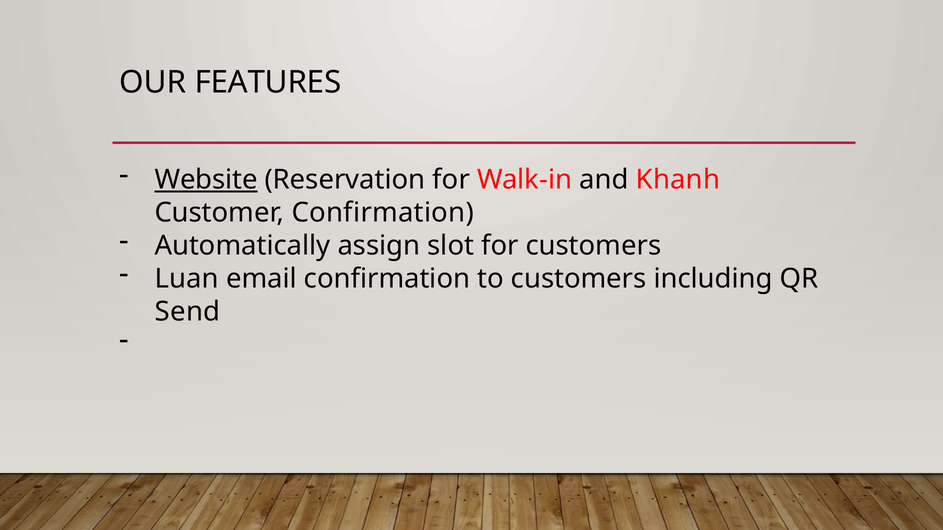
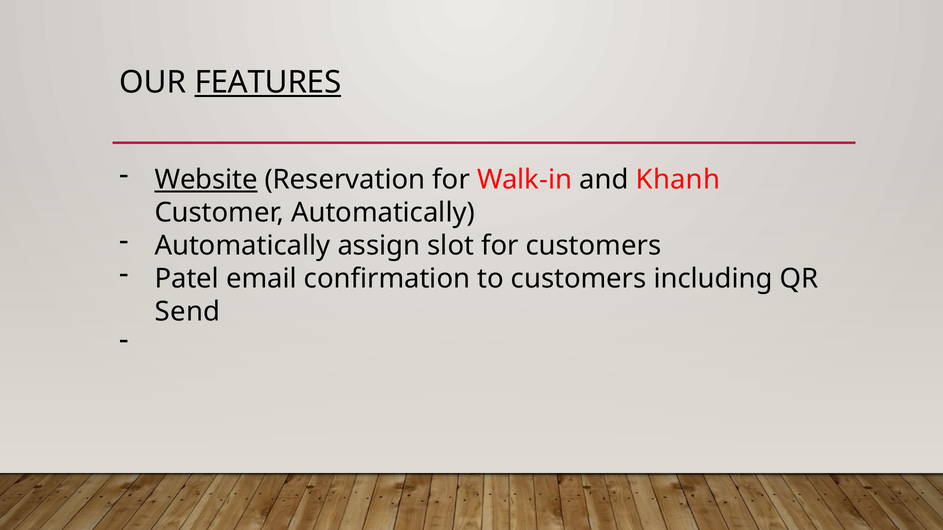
FEATURES underline: none -> present
Customer Confirmation: Confirmation -> Automatically
Luan: Luan -> Patel
